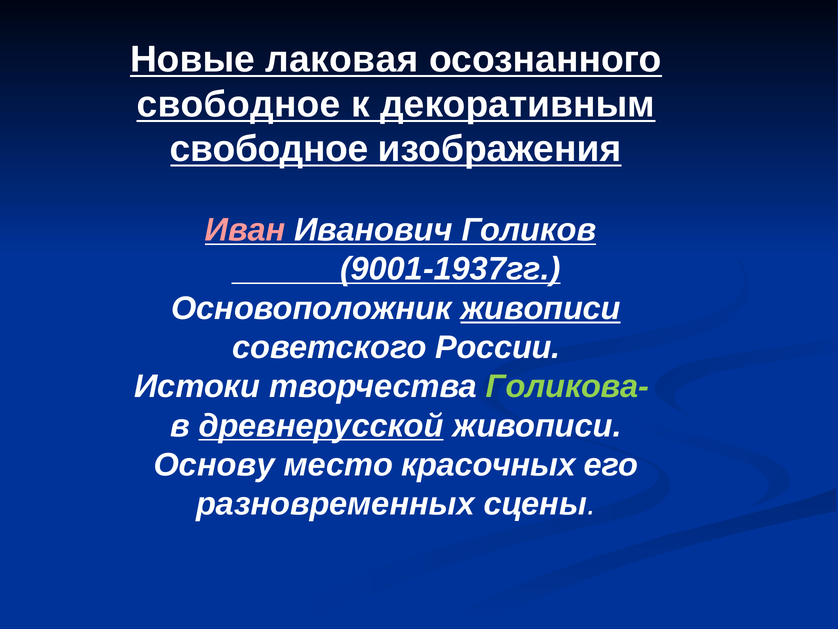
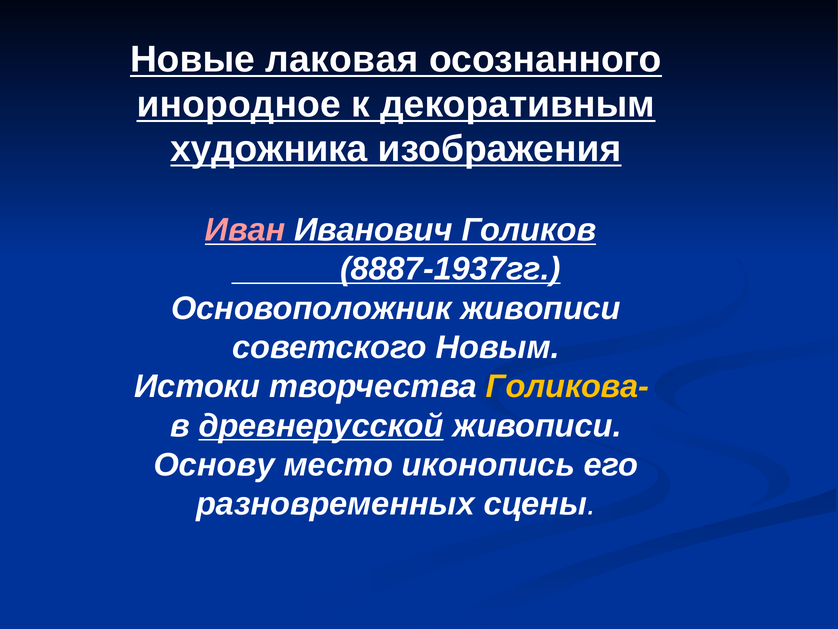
свободное at (239, 104): свободное -> инородное
свободное at (269, 149): свободное -> художника
9001-1937гг: 9001-1937гг -> 8887-1937гг
живописи at (541, 308) underline: present -> none
России: России -> Новым
Голикова- colour: light green -> yellow
красочных: красочных -> иконопись
